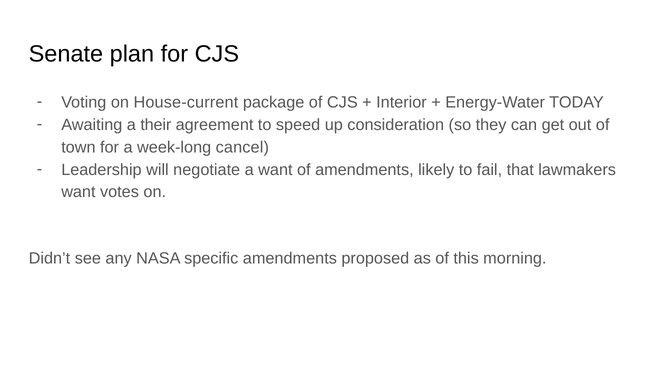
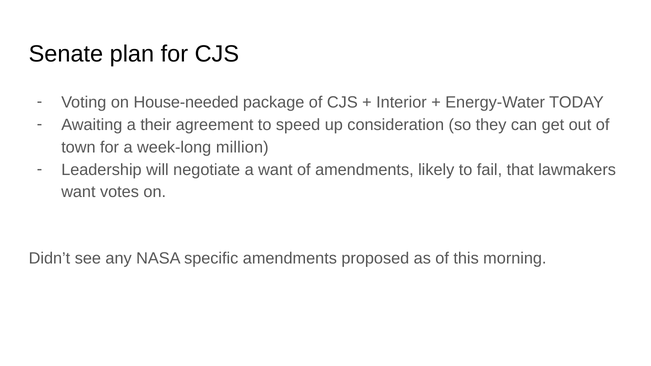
House-current: House-current -> House-needed
cancel: cancel -> million
